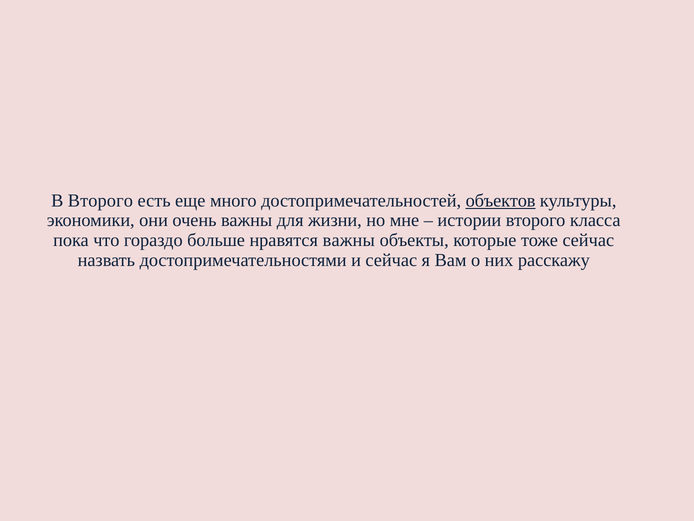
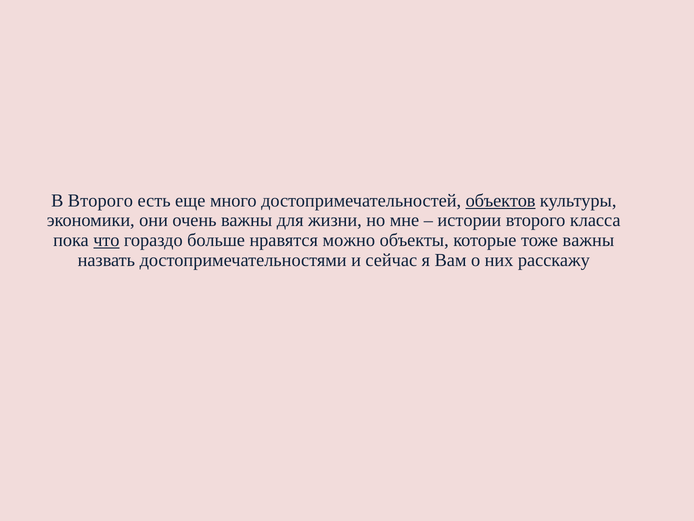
что underline: none -> present
нравятся важны: важны -> можно
тоже сейчас: сейчас -> важны
